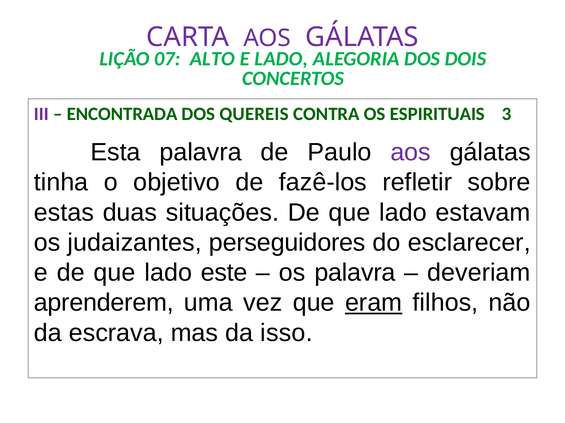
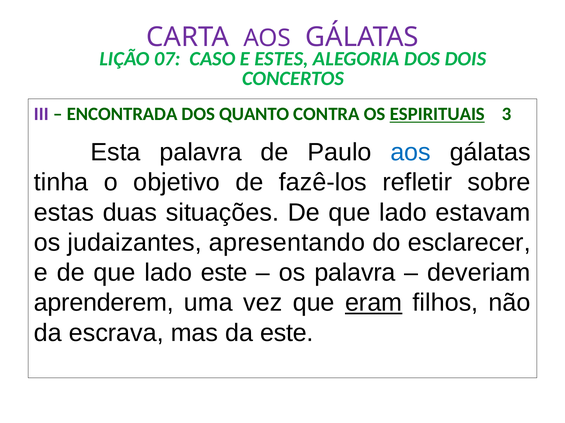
ALTO: ALTO -> CASO
E LADO: LADO -> ESTES
QUEREIS: QUEREIS -> QUANTO
ESPIRITUAIS underline: none -> present
aos at (411, 152) colour: purple -> blue
perseguidores: perseguidores -> apresentando
da isso: isso -> este
